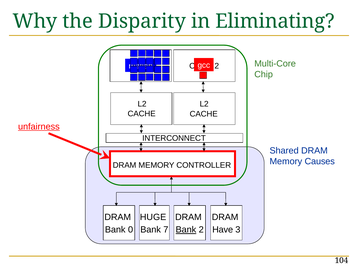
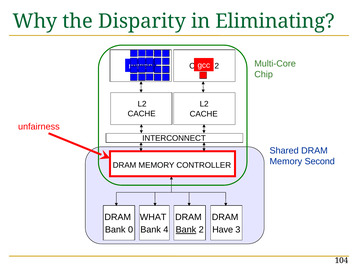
unfairness underline: present -> none
Causes: Causes -> Second
HUGE: HUGE -> WHAT
7: 7 -> 4
